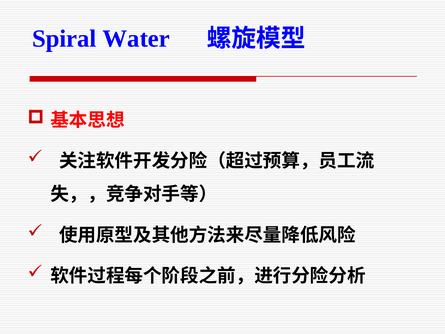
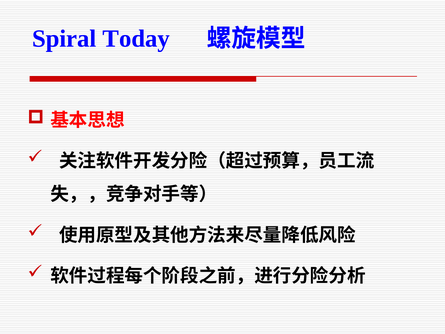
Water: Water -> Today
